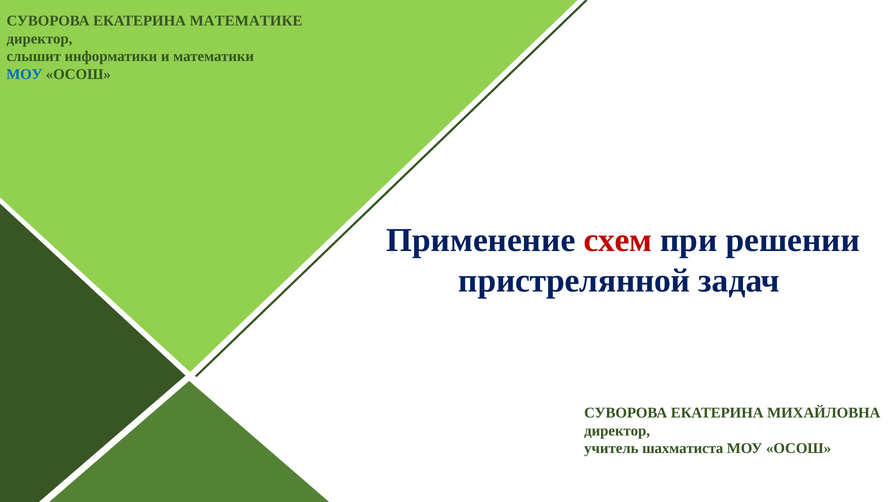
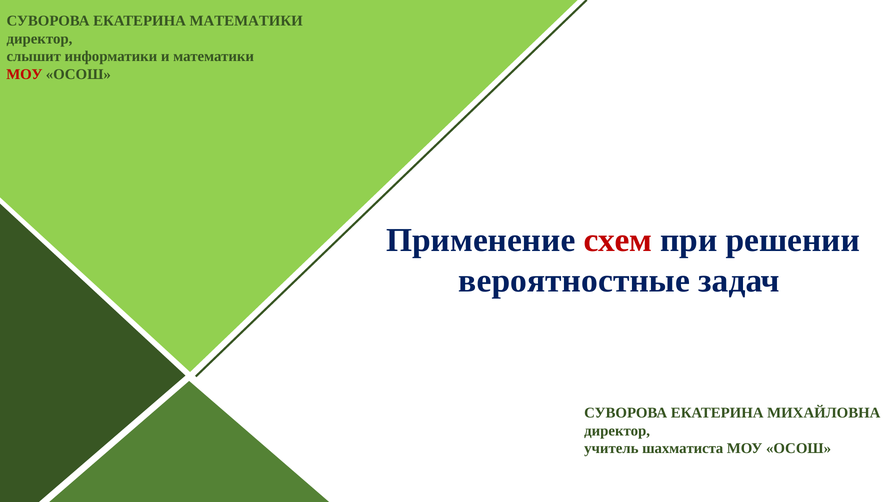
ЕКАТЕРИНА МАТЕМАТИКЕ: МАТЕМАТИКЕ -> МАТЕМАТИКИ
МОУ at (24, 74) colour: blue -> red
пристрелянной: пристрелянной -> вероятностные
